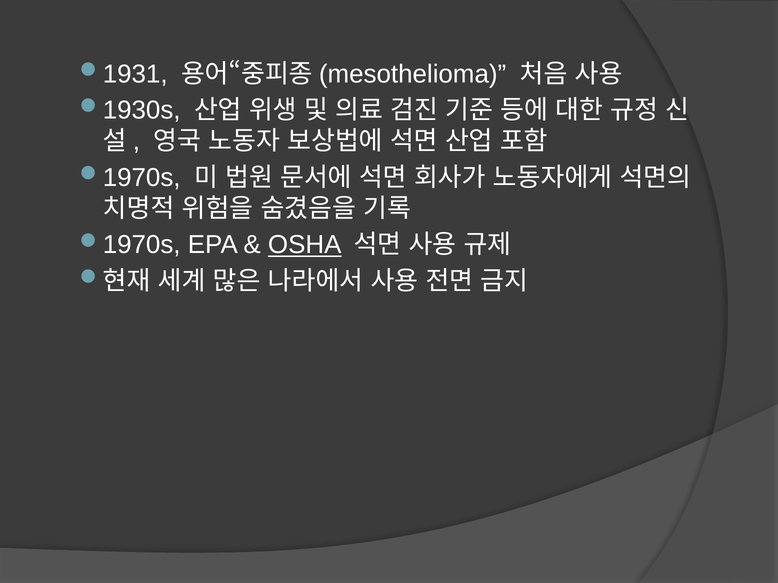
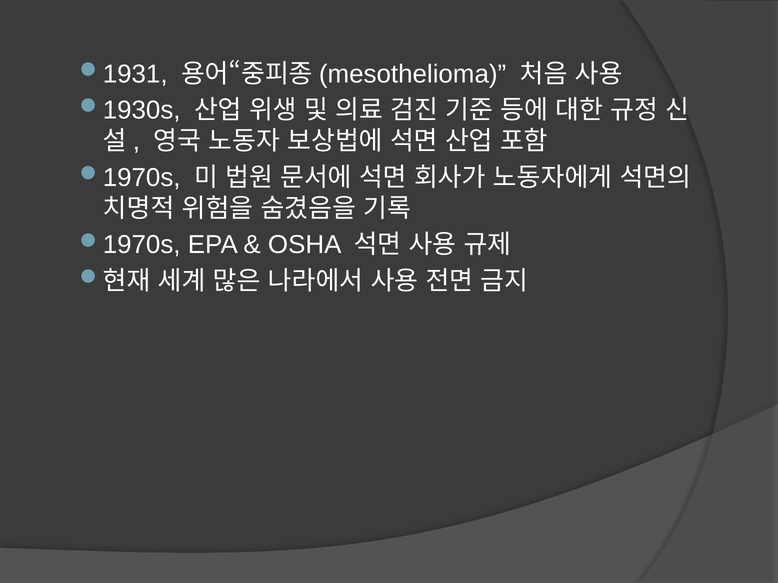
OSHA underline: present -> none
